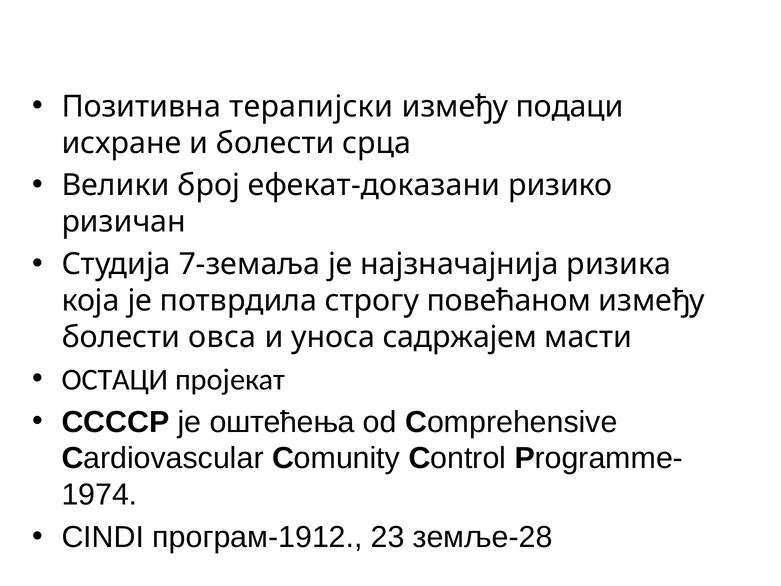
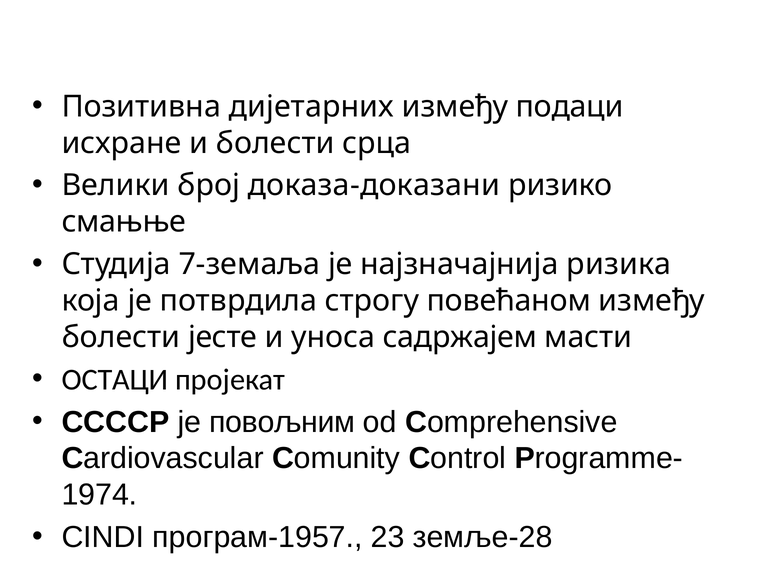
терапијски: терапијски -> дијетарних
ефекат-доказани: ефекат-доказани -> доказа-доказани
ризичан: ризичан -> смањње
овса: овса -> јесте
оштећења: оштећења -> повољним
програм-1912: програм-1912 -> програм-1957
